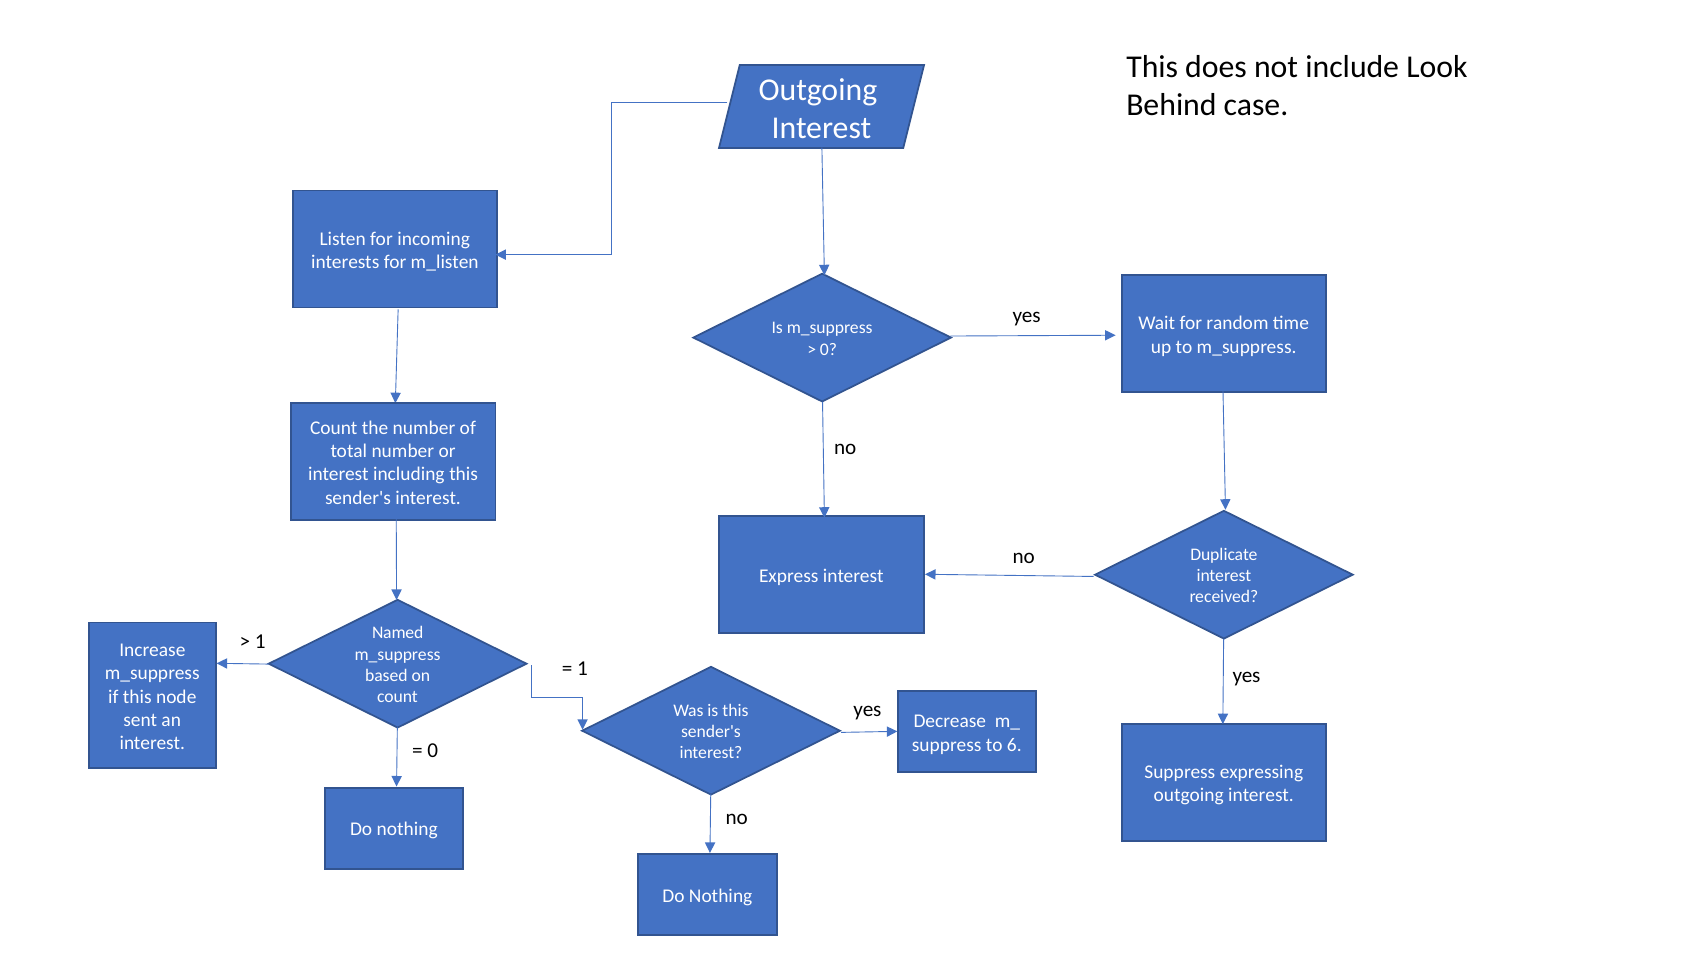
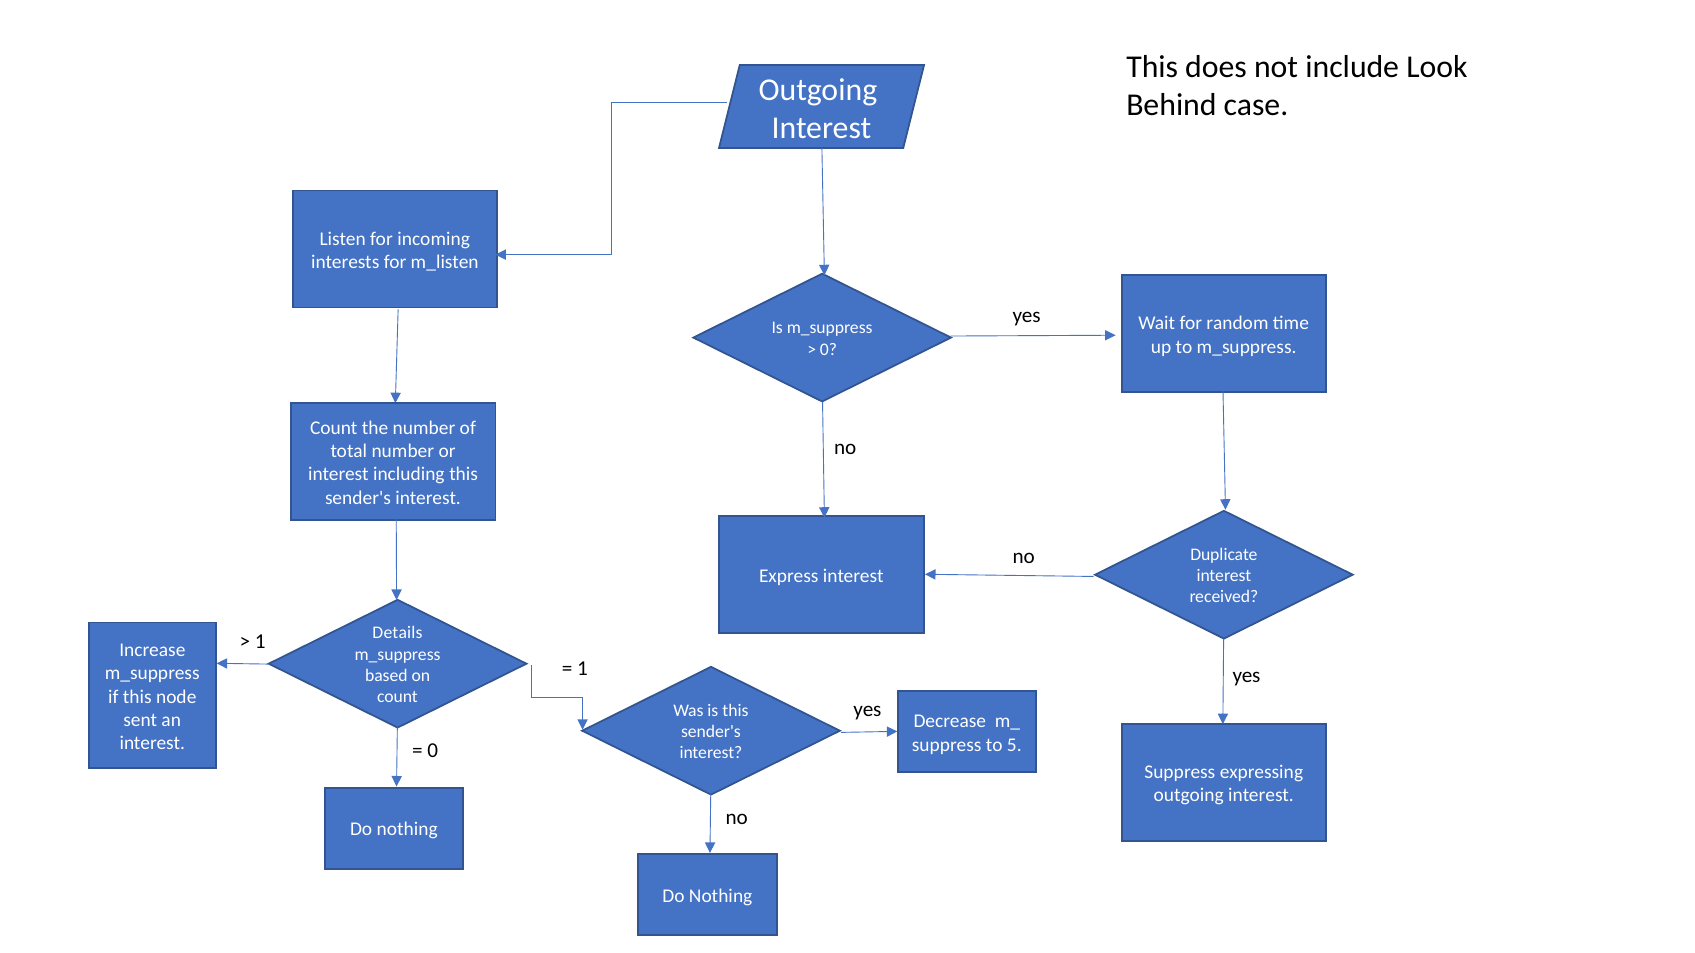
Named: Named -> Details
6: 6 -> 5
